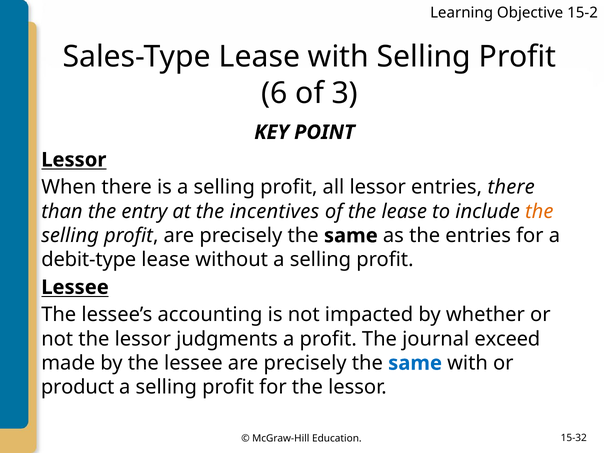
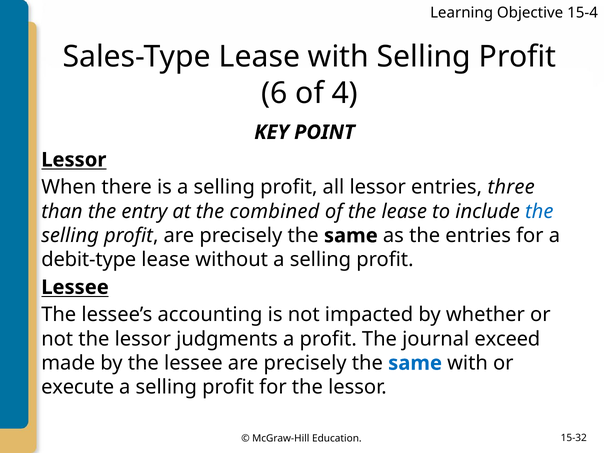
15-2: 15-2 -> 15-4
3: 3 -> 4
entries there: there -> three
incentives: incentives -> combined
the at (539, 211) colour: orange -> blue
product: product -> execute
